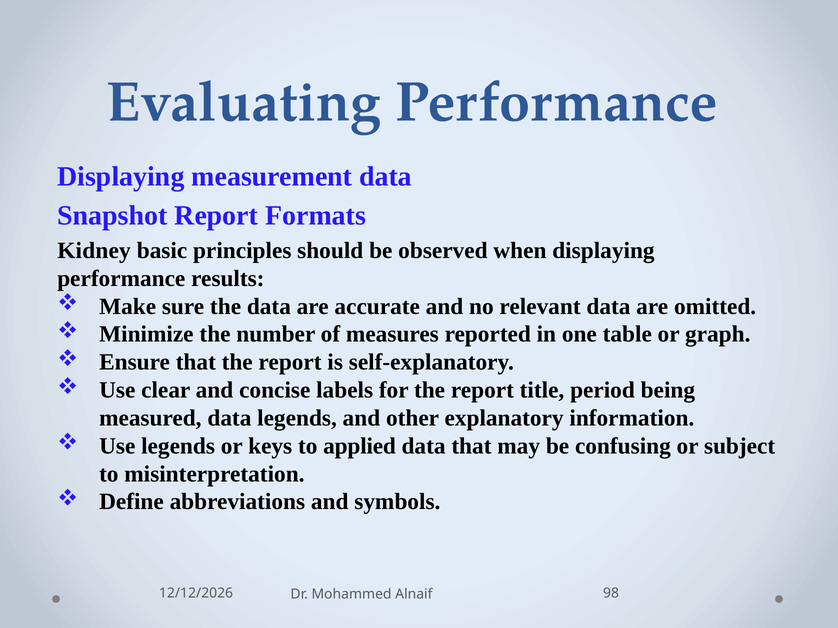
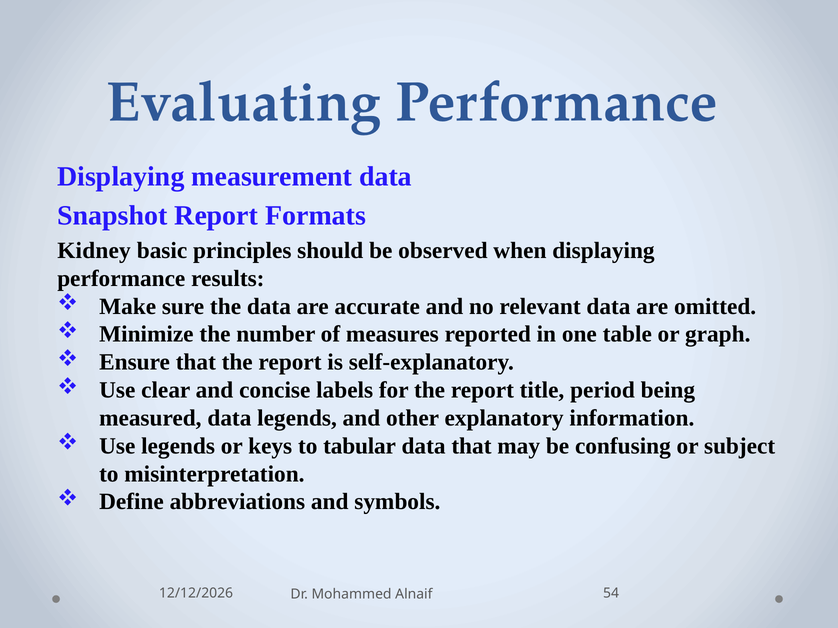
applied: applied -> tabular
98: 98 -> 54
